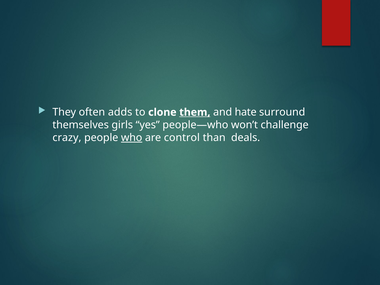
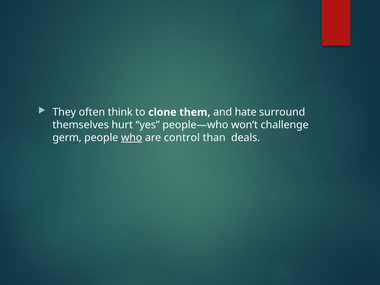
adds: adds -> think
them underline: present -> none
girls: girls -> hurt
crazy: crazy -> germ
